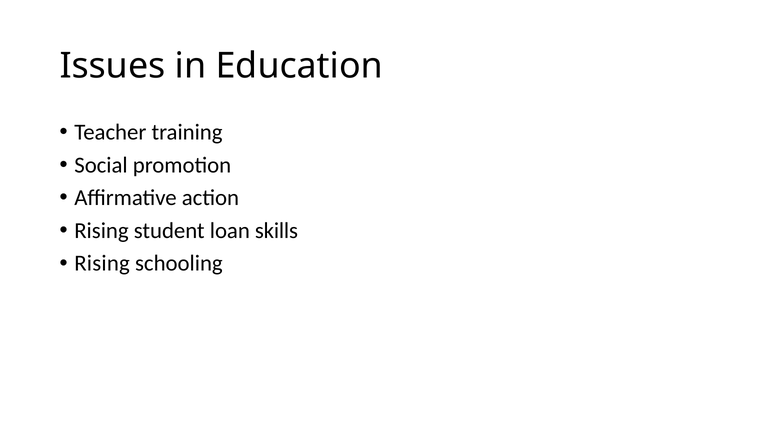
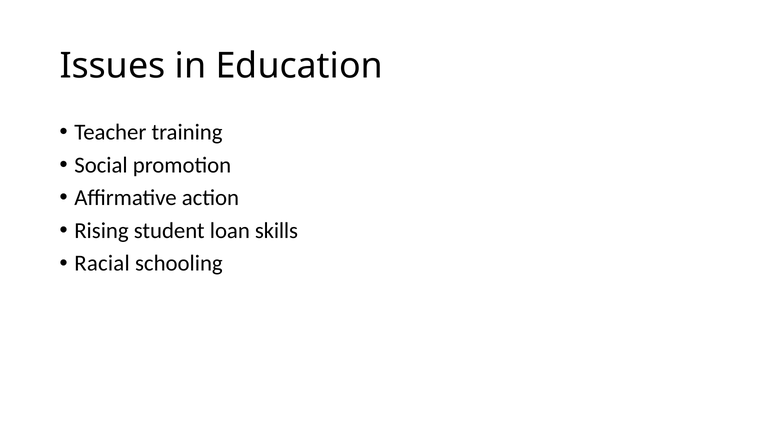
Rising at (102, 263): Rising -> Racial
